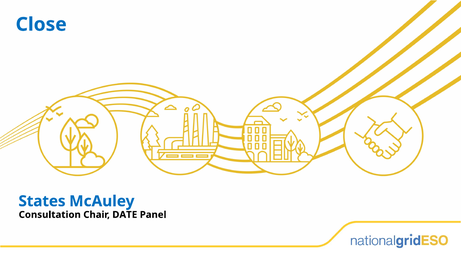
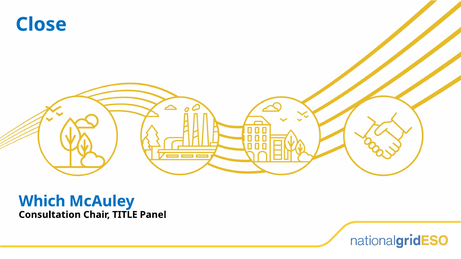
States: States -> Which
DATE: DATE -> TITLE
